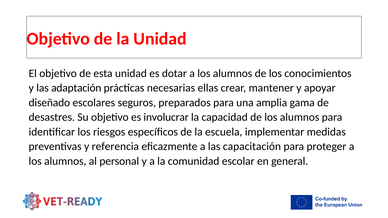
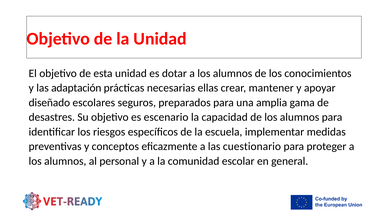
involucrar: involucrar -> escenario
referencia: referencia -> conceptos
capacitación: capacitación -> cuestionario
